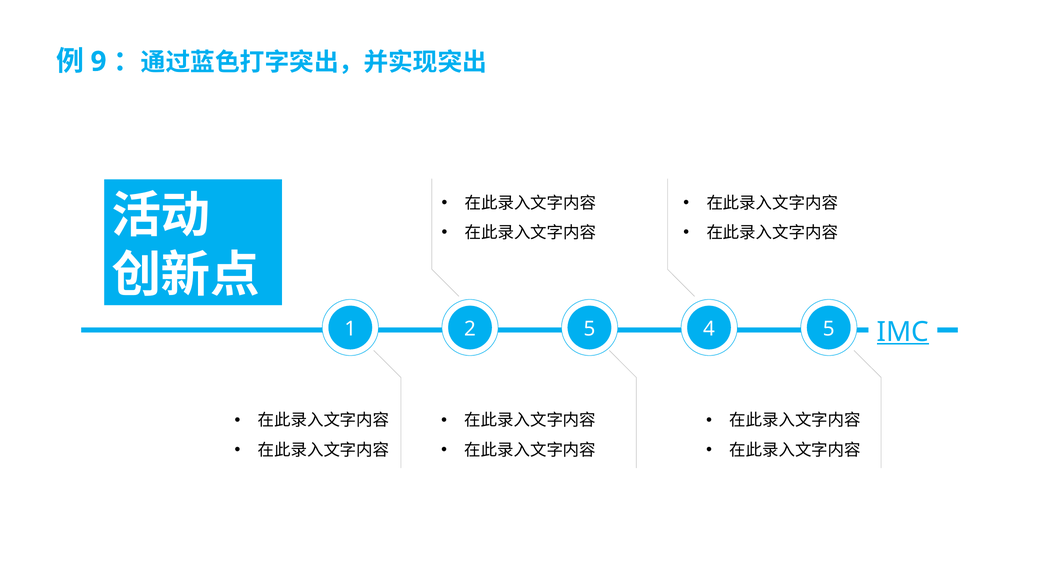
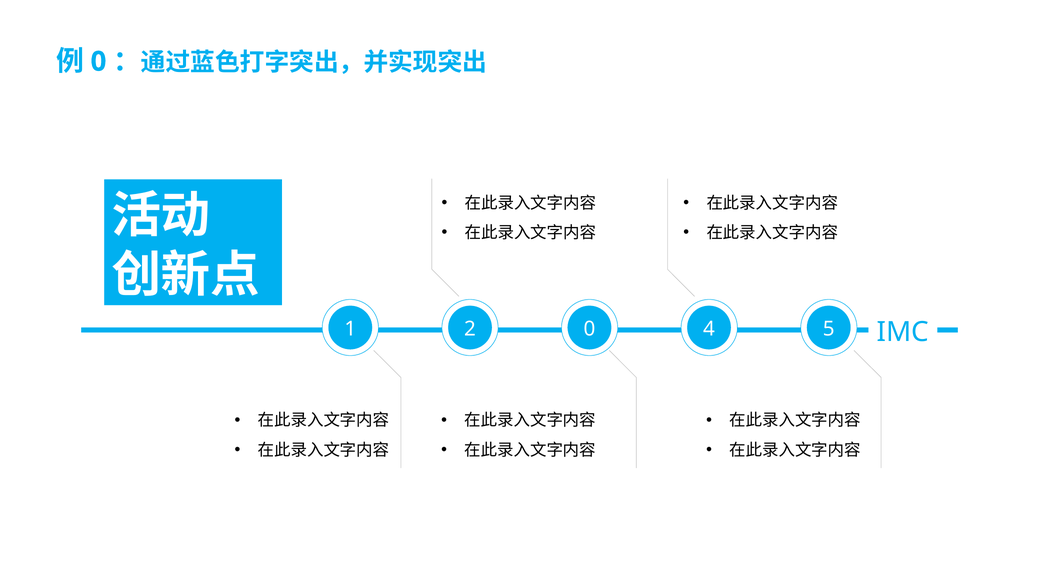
9 at (98, 62): 9 -> 0
2 5: 5 -> 0
IMC underline: present -> none
